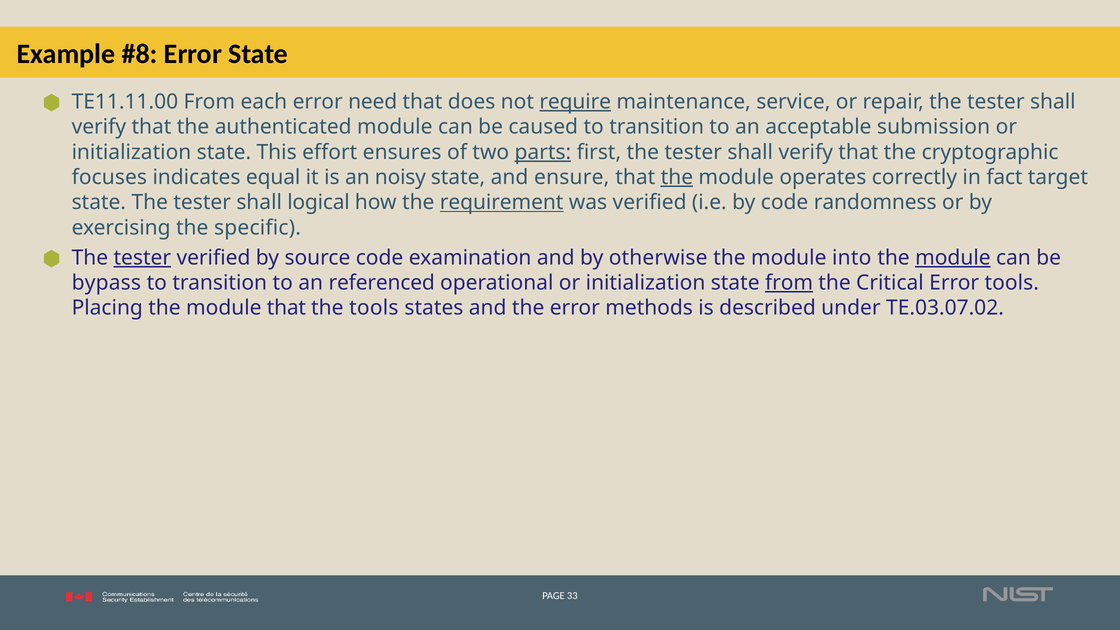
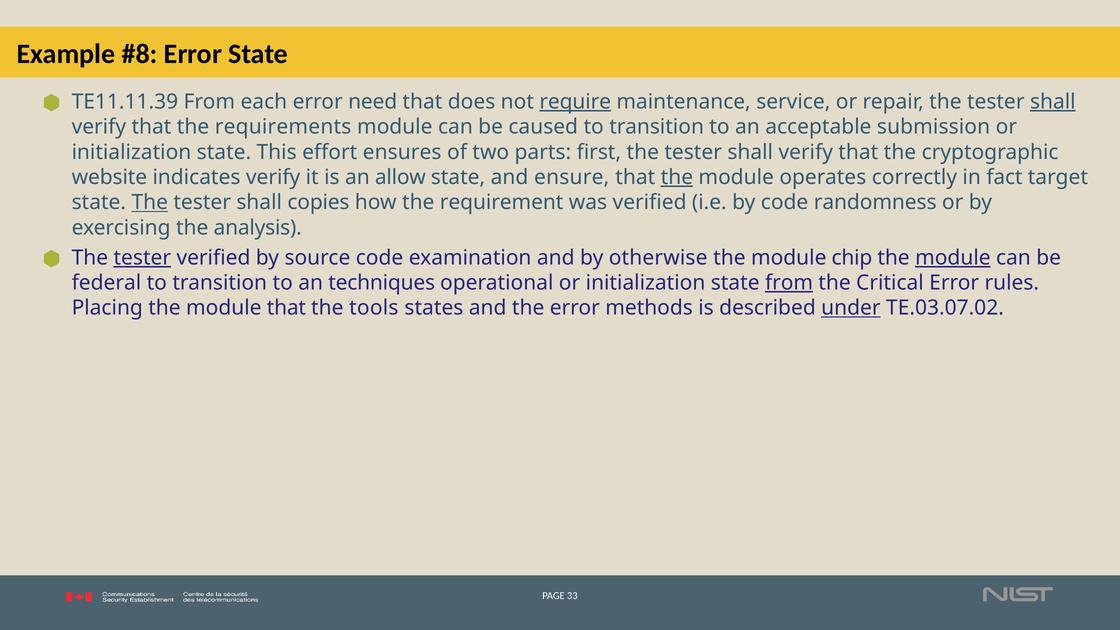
TE11.11.00: TE11.11.00 -> TE11.11.39
shall at (1053, 102) underline: none -> present
authenticated: authenticated -> requirements
parts underline: present -> none
focuses: focuses -> website
indicates equal: equal -> verify
noisy: noisy -> allow
The at (150, 203) underline: none -> present
logical: logical -> copies
requirement underline: present -> none
specific: specific -> analysis
into: into -> chip
bypass: bypass -> federal
referenced: referenced -> techniques
Error tools: tools -> rules
under underline: none -> present
